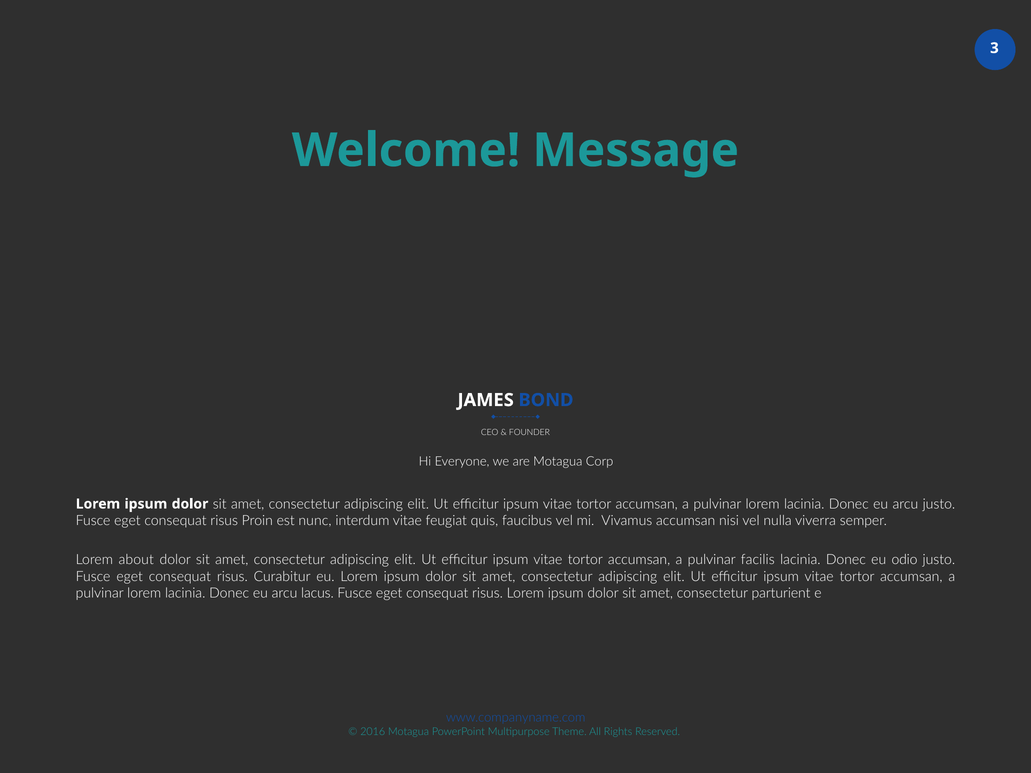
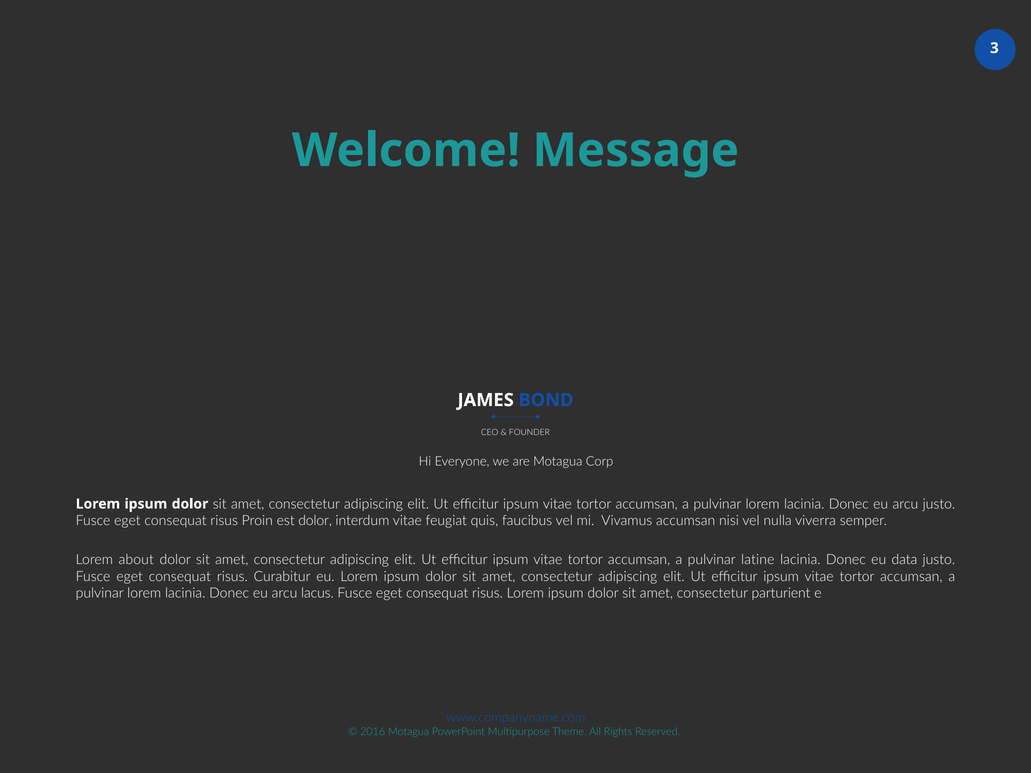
est nunc: nunc -> dolor
facilis: facilis -> latine
odio: odio -> data
